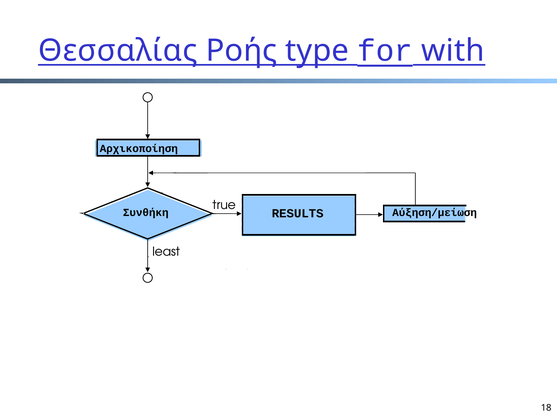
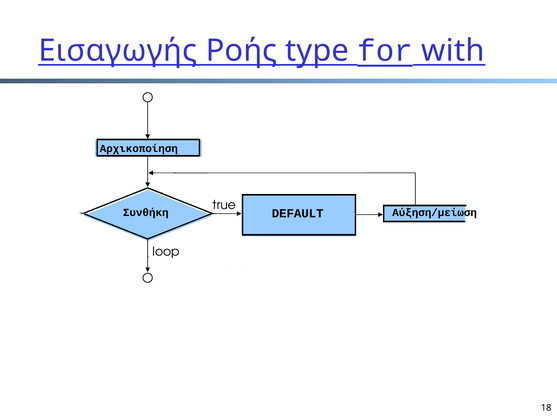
Θεσσαλίας: Θεσσαλίας -> Εισαγωγής
RESULTS: RESULTS -> DEFAULT
least: least -> loop
